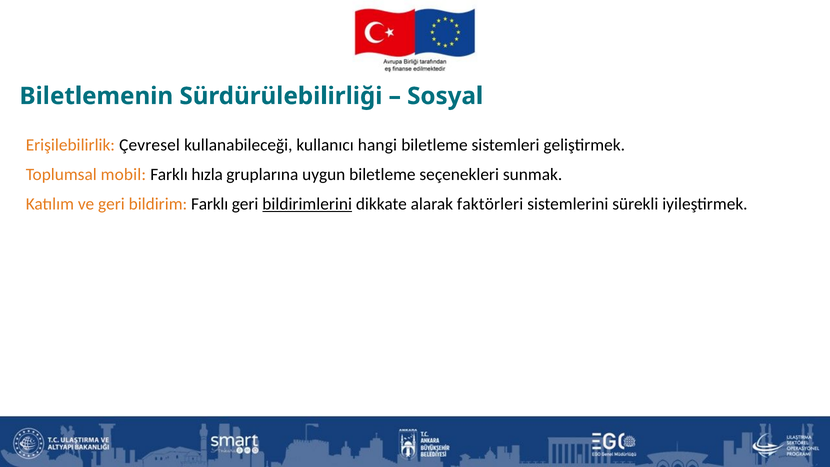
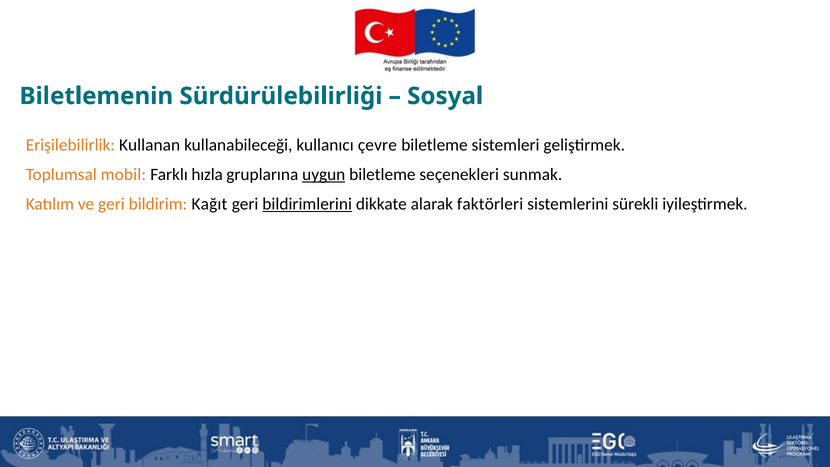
Çevresel: Çevresel -> Kullanan
hangi: hangi -> çevre
uygun underline: none -> present
bildirim Farklı: Farklı -> Kağıt
